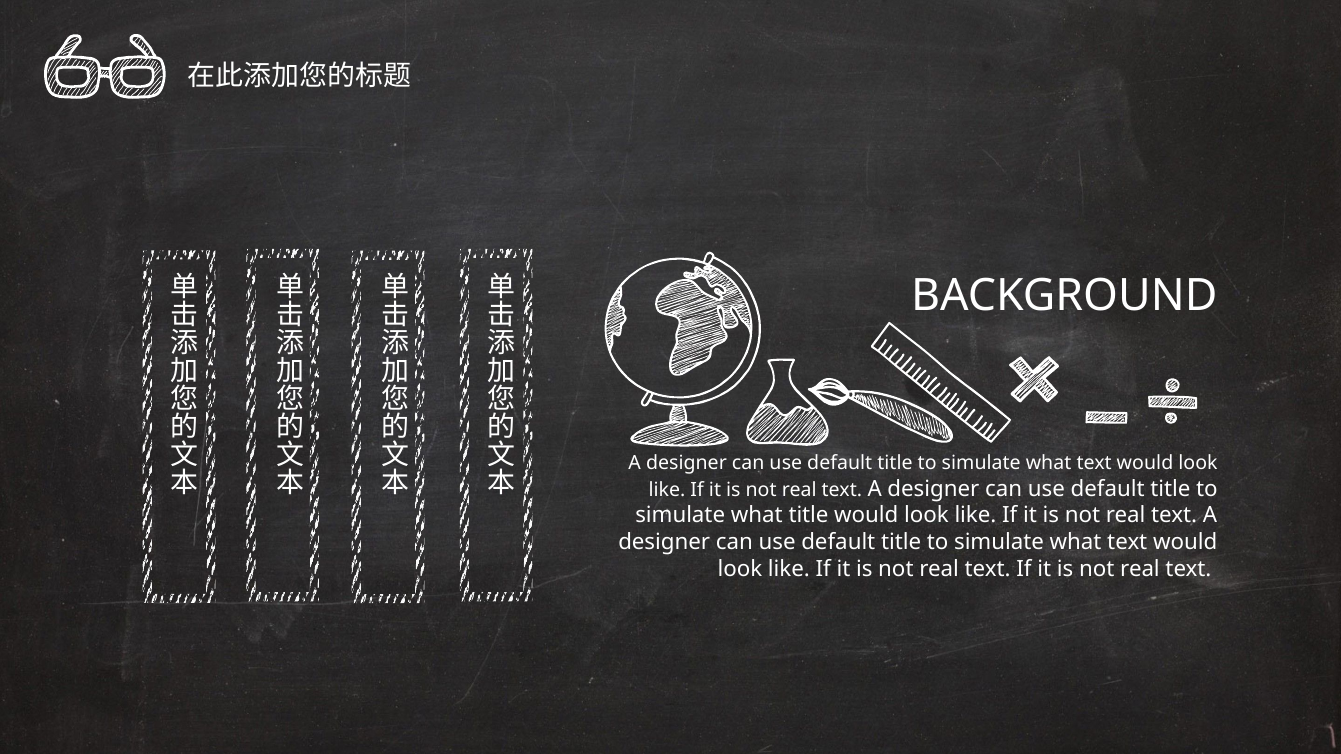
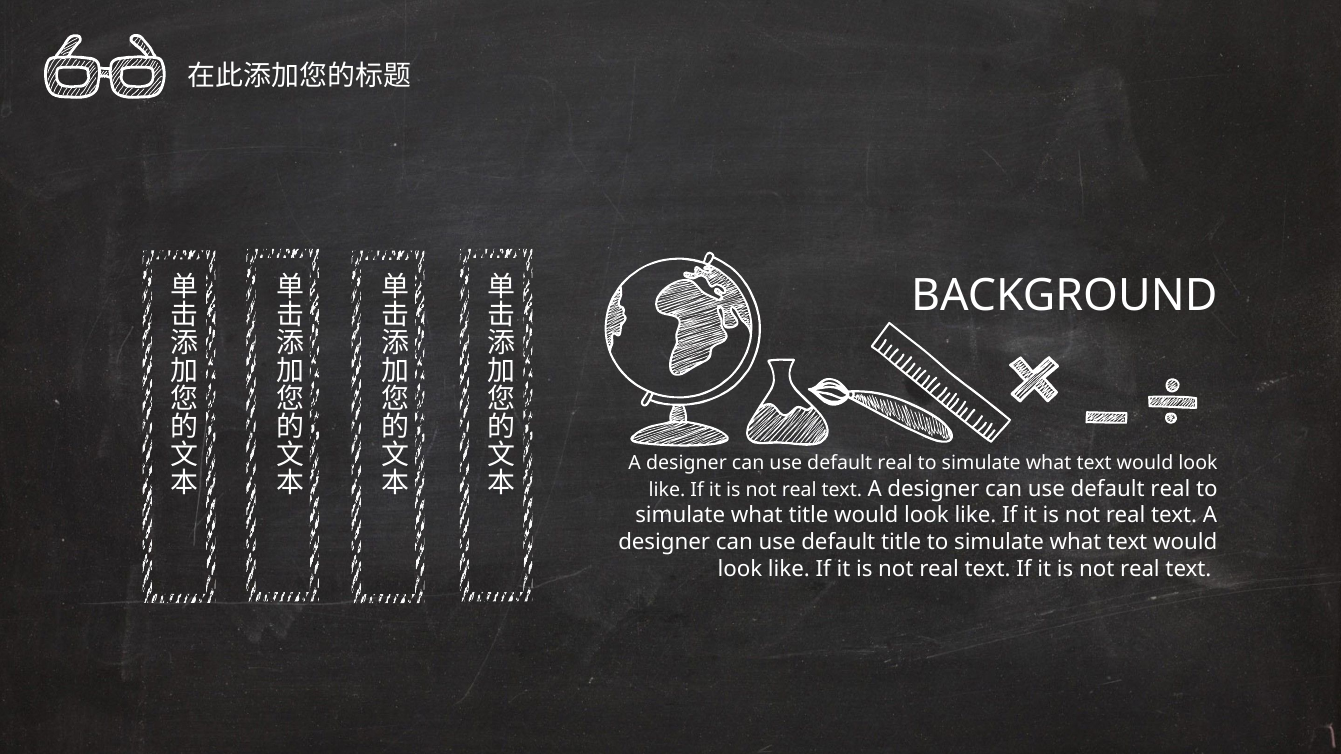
title at (895, 464): title -> real
title at (1170, 489): title -> real
